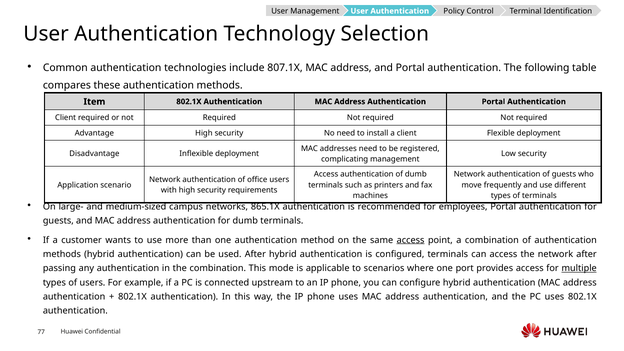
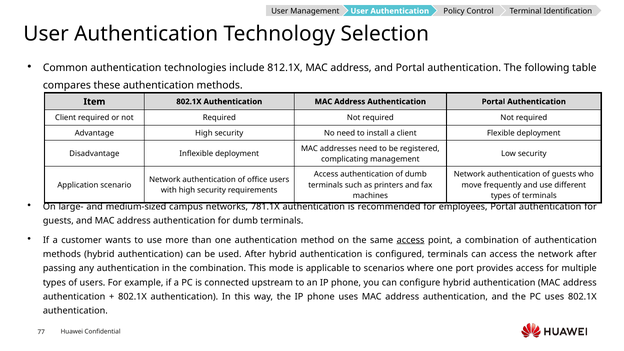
807.1X: 807.1X -> 812.1X
865.1X: 865.1X -> 781.1X
multiple underline: present -> none
